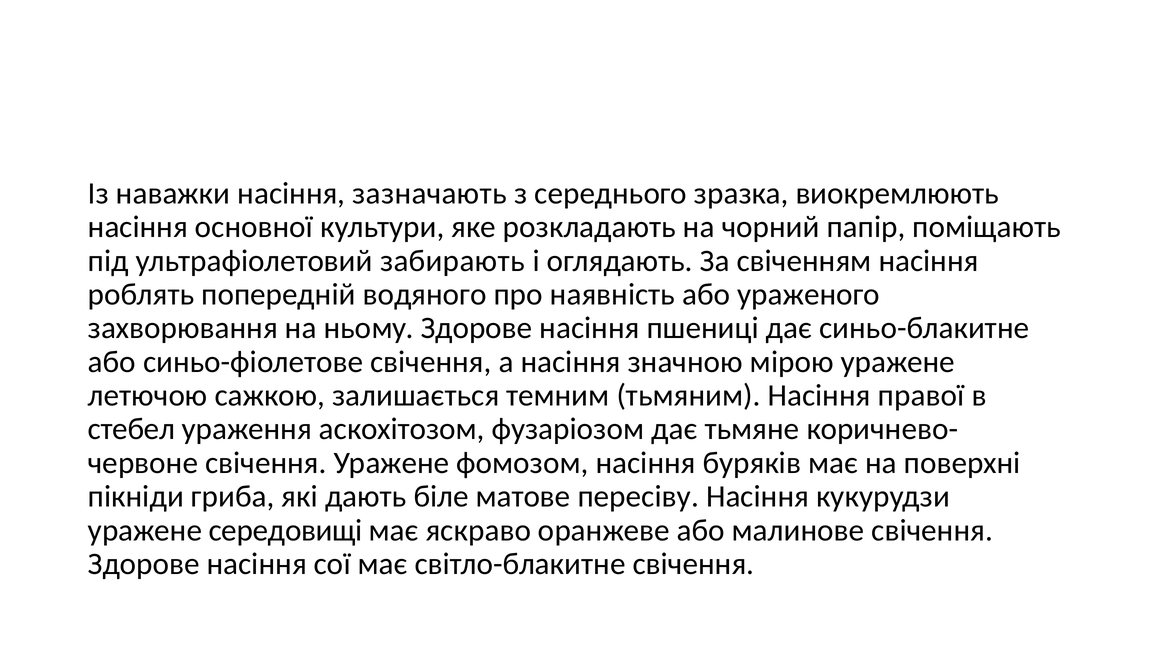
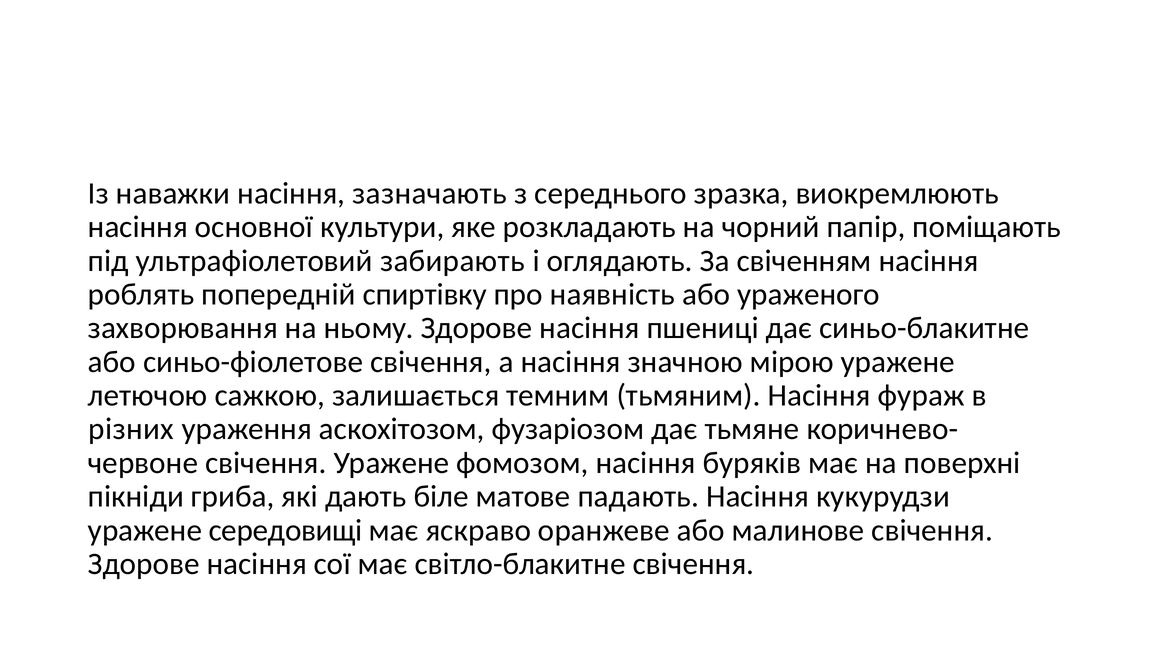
водяного: водяного -> спиртівку
правої: правої -> фураж
стебел: стебел -> різних
пересіву: пересіву -> падають
